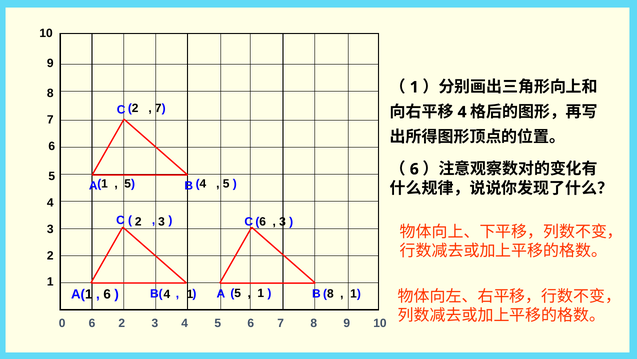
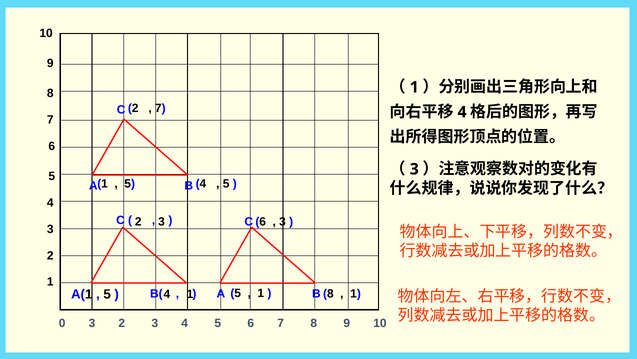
6 at (414, 169): 6 -> 3
6 at (107, 294): 6 -> 5
0 6: 6 -> 3
